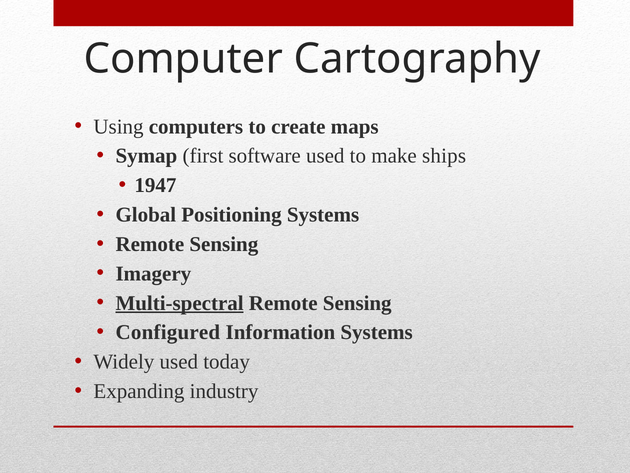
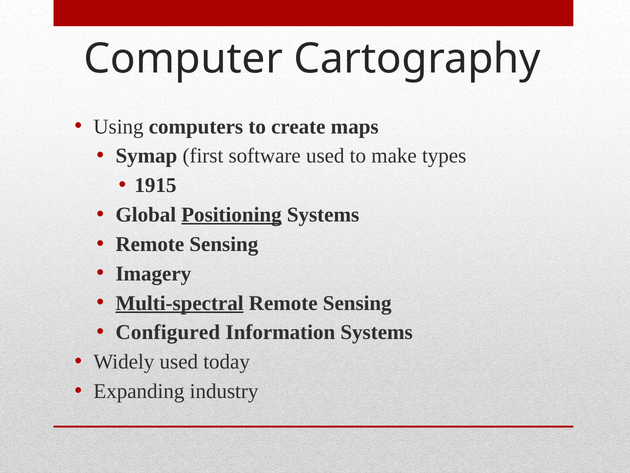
ships: ships -> types
1947: 1947 -> 1915
Positioning underline: none -> present
